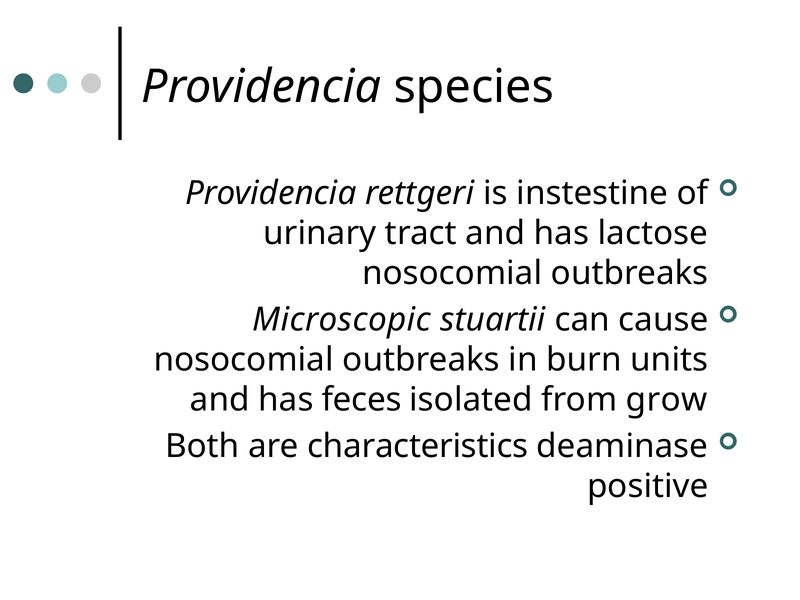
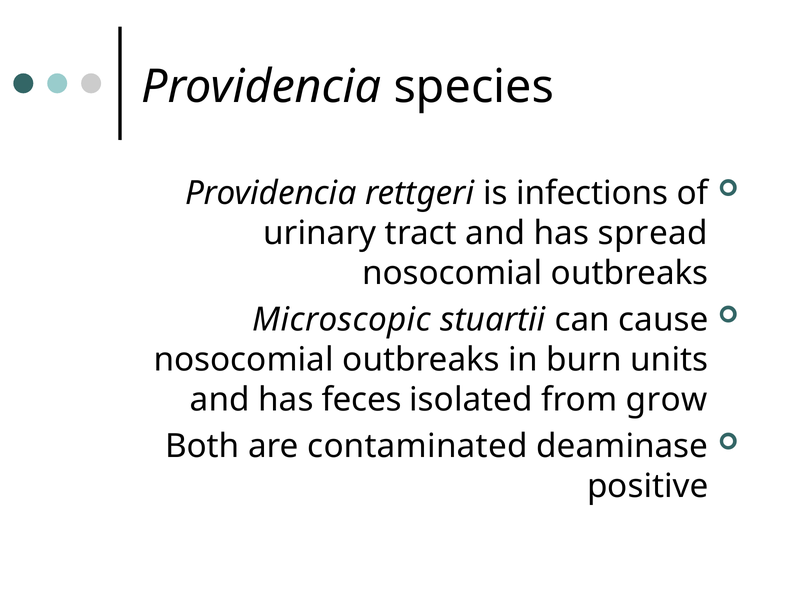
instestine: instestine -> infections
lactose: lactose -> spread
characteristics: characteristics -> contaminated
